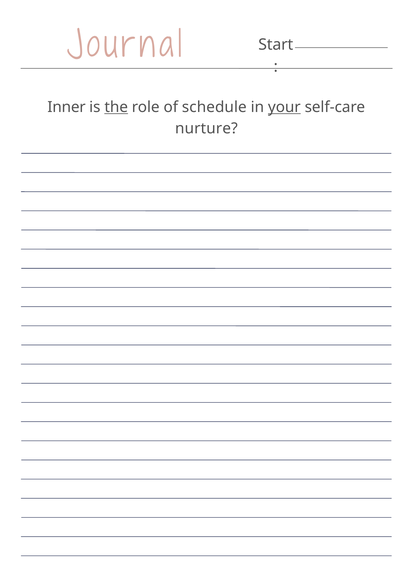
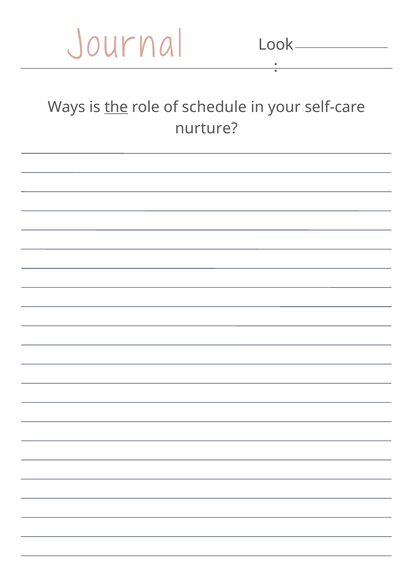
Start: Start -> Look
Inner: Inner -> Ways
your underline: present -> none
